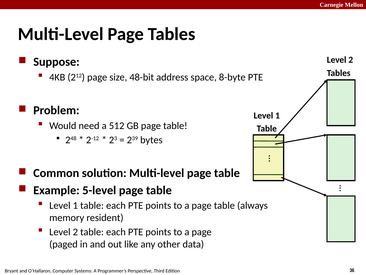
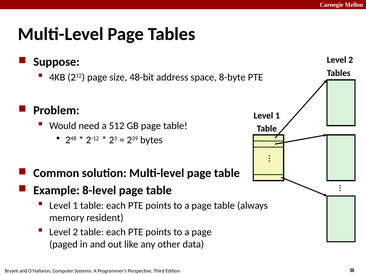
5-level: 5-level -> 8-level
